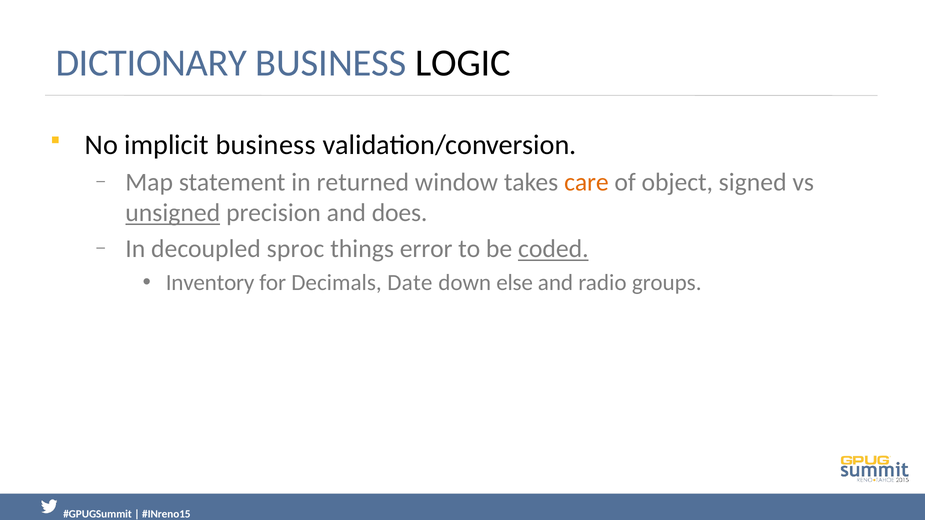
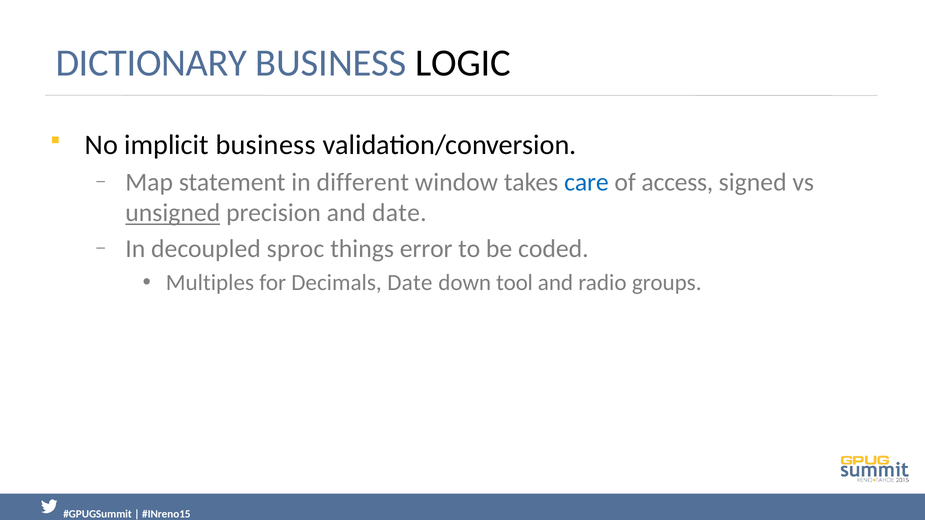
returned: returned -> different
care colour: orange -> blue
object: object -> access
and does: does -> date
coded underline: present -> none
Inventory: Inventory -> Multiples
else: else -> tool
